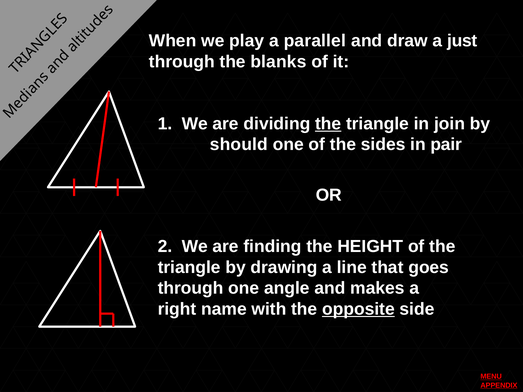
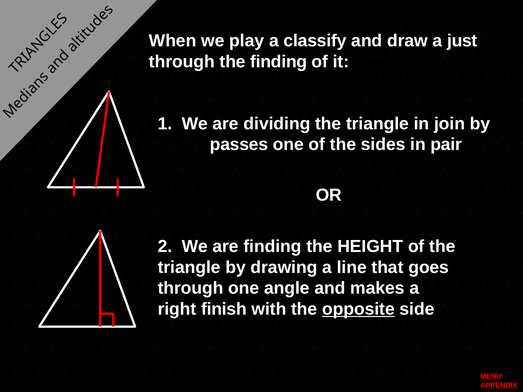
parallel: parallel -> classify
the blanks: blanks -> finding
the at (328, 124) underline: present -> none
should: should -> passes
name: name -> finish
